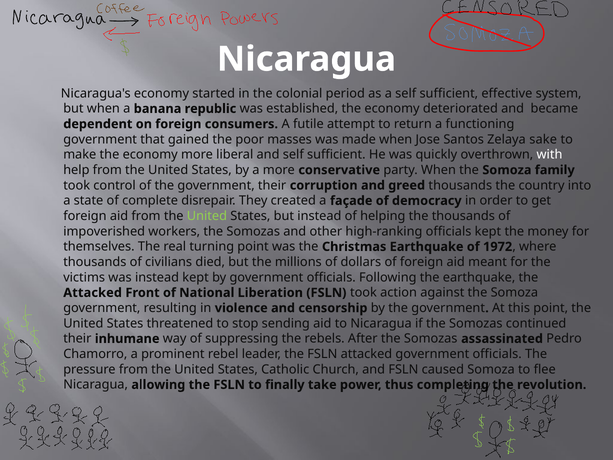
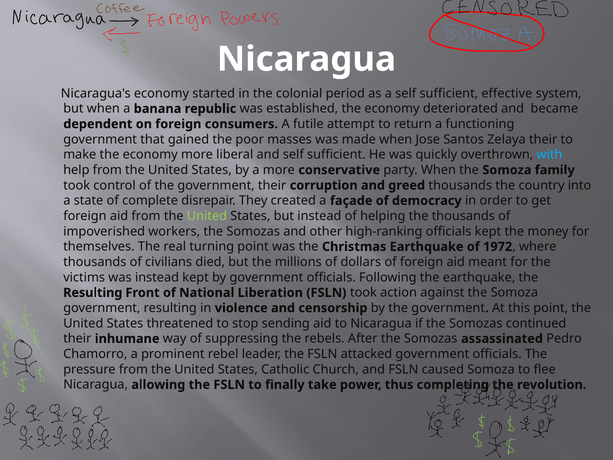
Zelaya sake: sake -> their
with colour: white -> light blue
Attacked at (93, 293): Attacked -> Resulting
